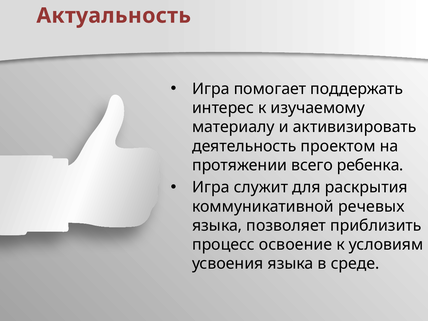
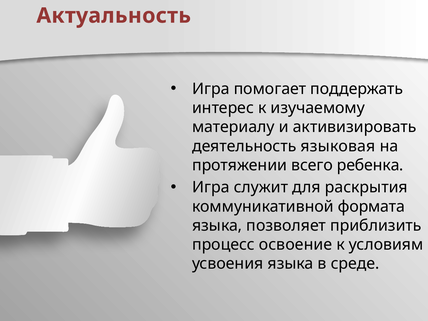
проектом: проектом -> языковая
речевых: речевых -> формата
